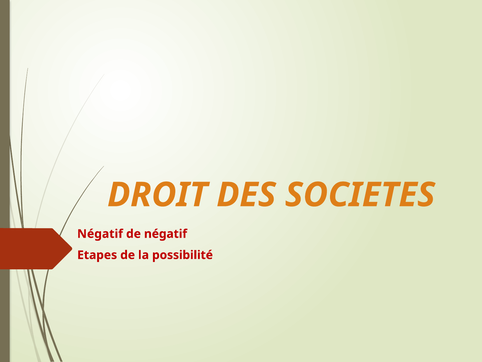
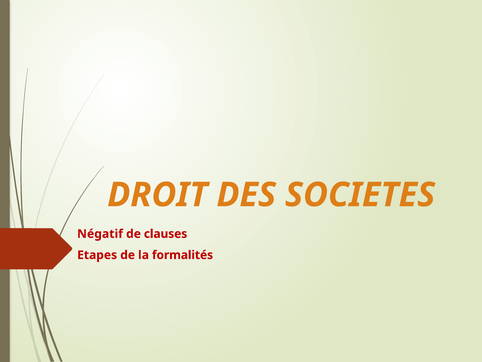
de négatif: négatif -> clauses
possibilité: possibilité -> formalités
